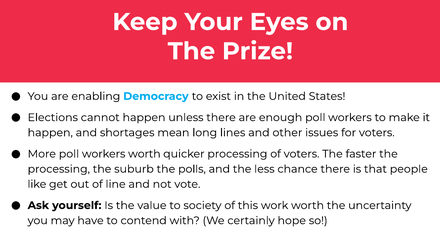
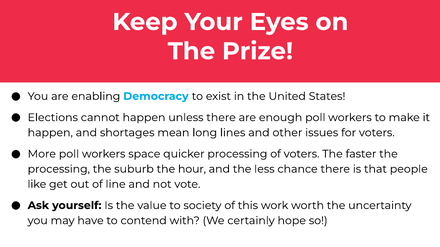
workers worth: worth -> space
polls: polls -> hour
